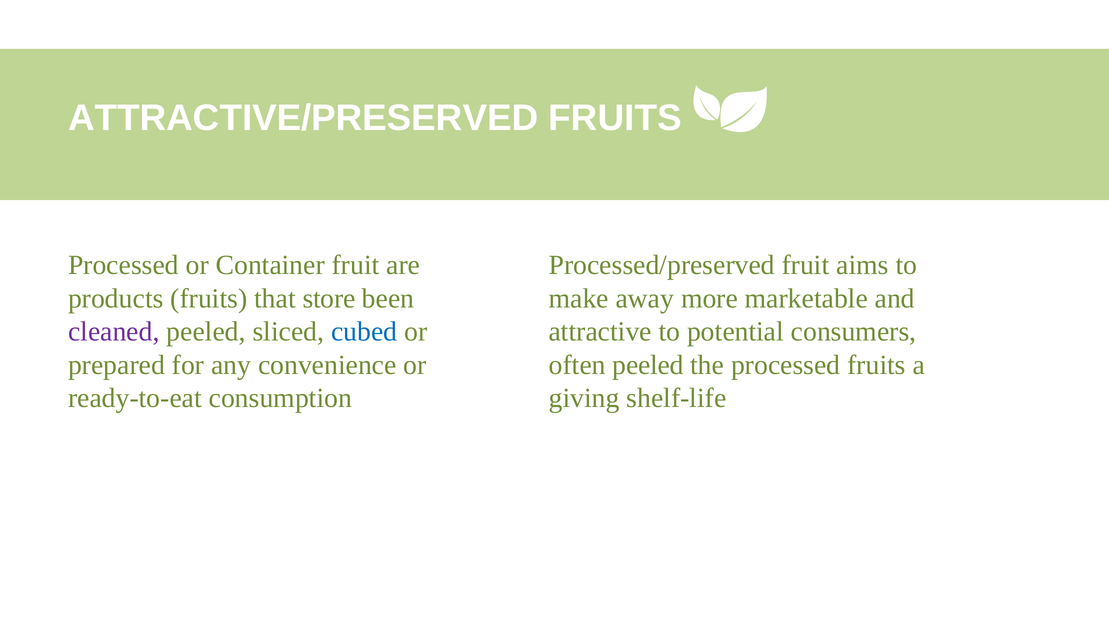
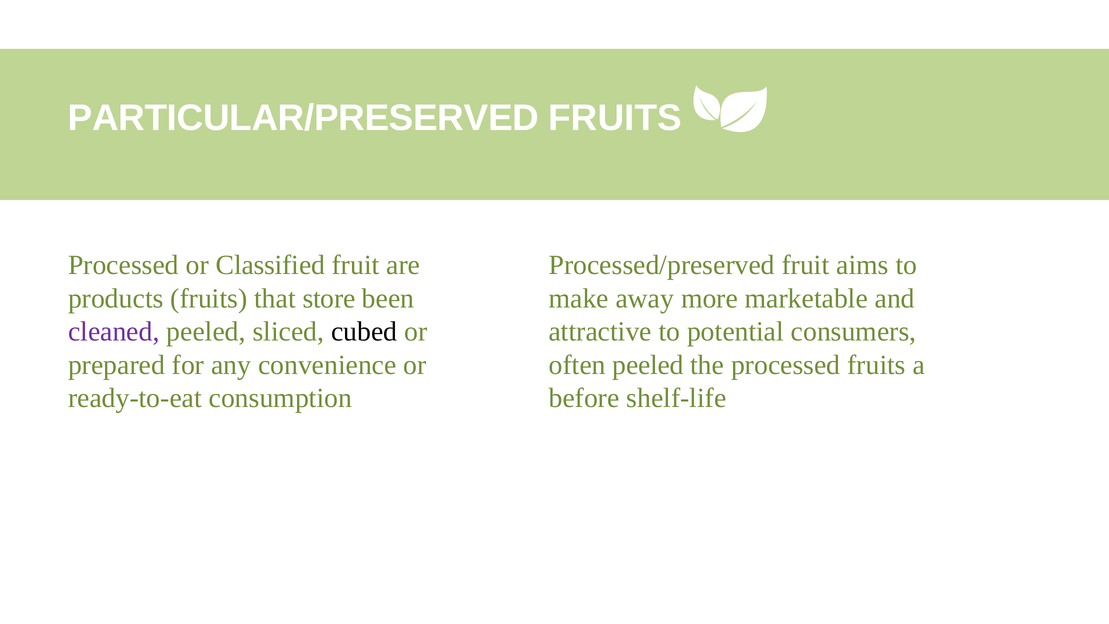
ATTRACTIVE/PRESERVED: ATTRACTIVE/PRESERVED -> PARTICULAR/PRESERVED
Container: Container -> Classified
cubed colour: blue -> black
giving: giving -> before
